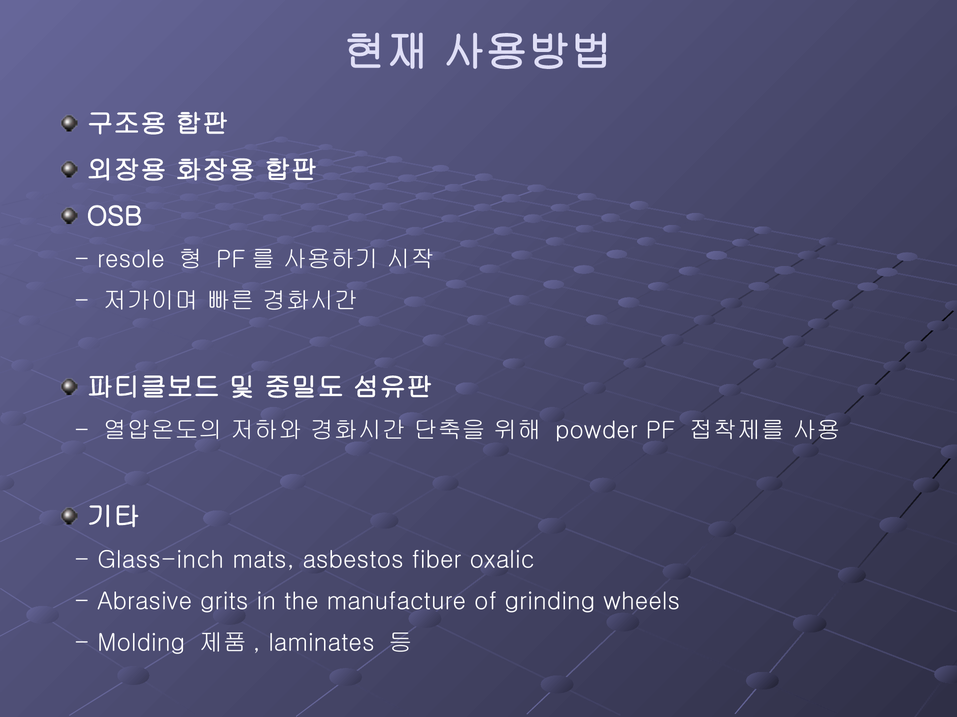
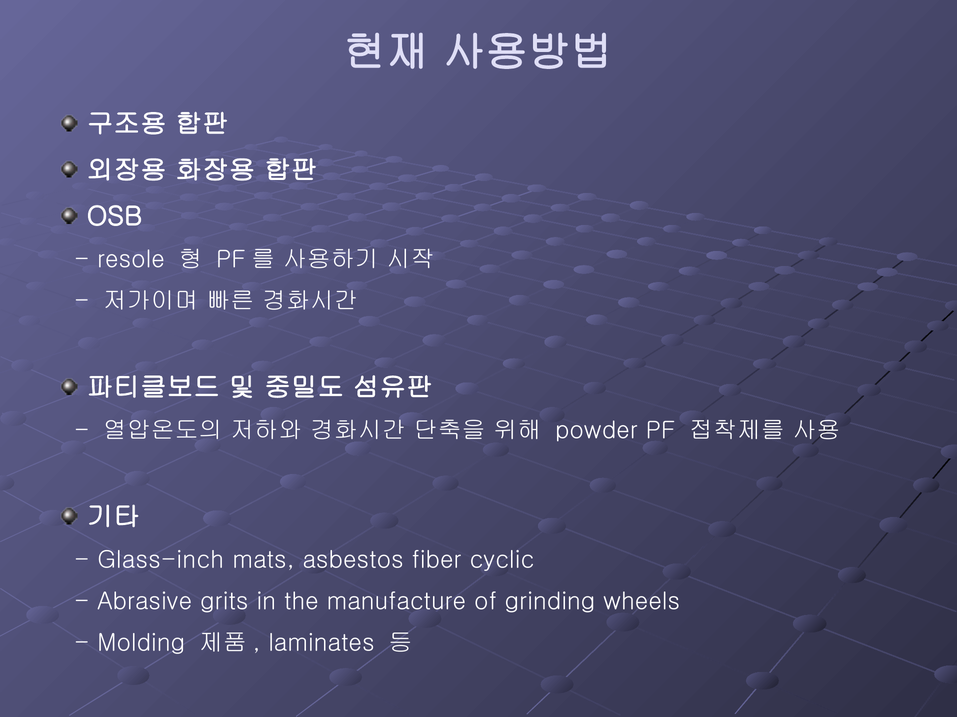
oxalic: oxalic -> cyclic
